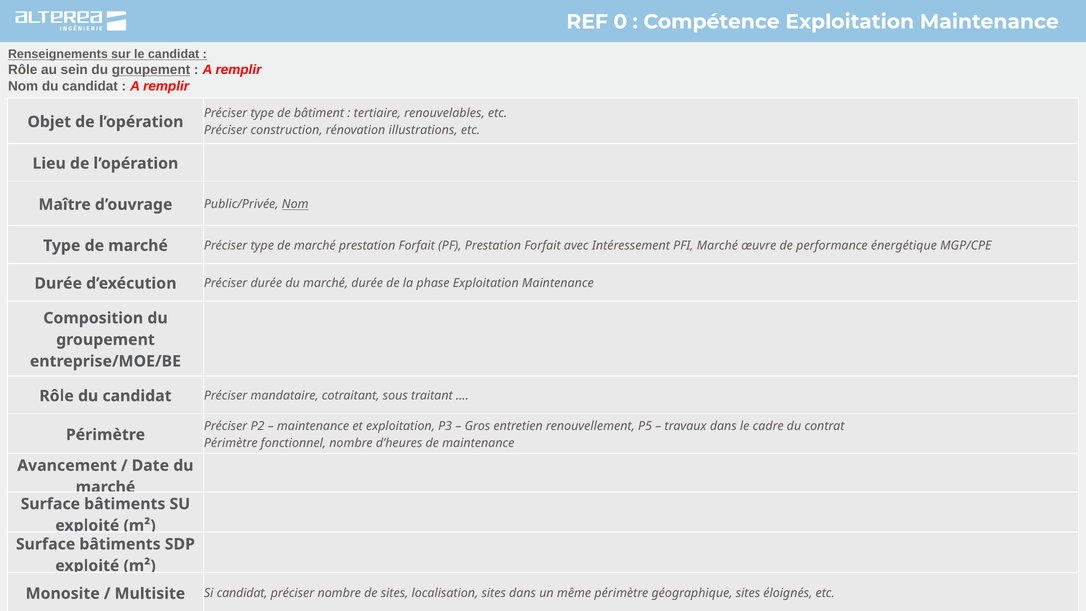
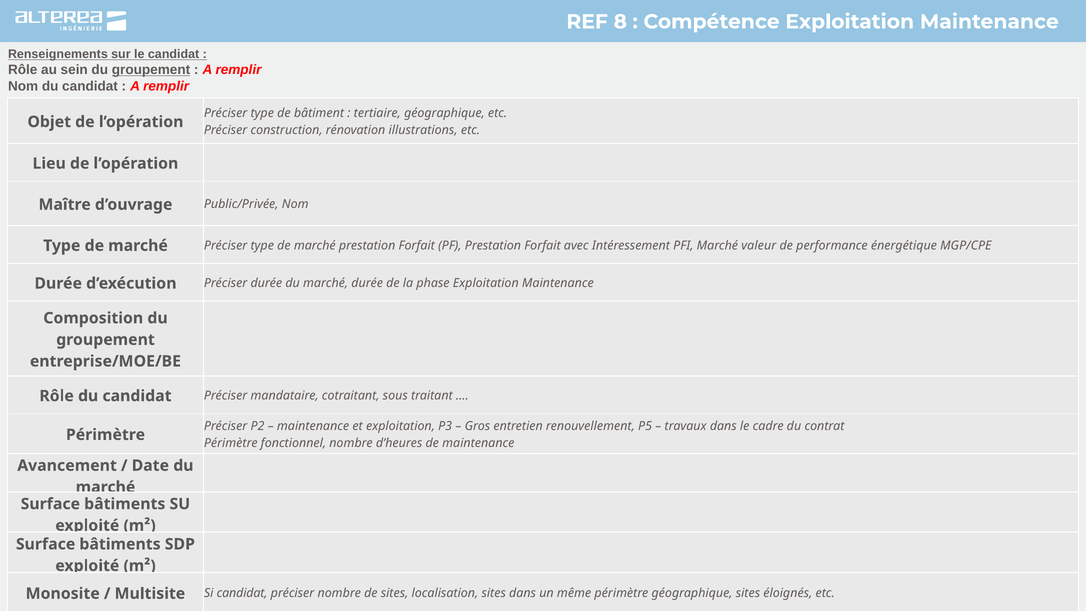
0: 0 -> 8
tertiaire renouvelables: renouvelables -> géographique
Nom at (295, 204) underline: present -> none
œuvre: œuvre -> valeur
